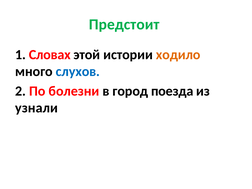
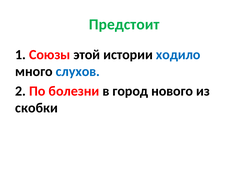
Словах: Словах -> Союзы
ходило colour: orange -> blue
поезда: поезда -> нового
узнали: узнали -> скобки
